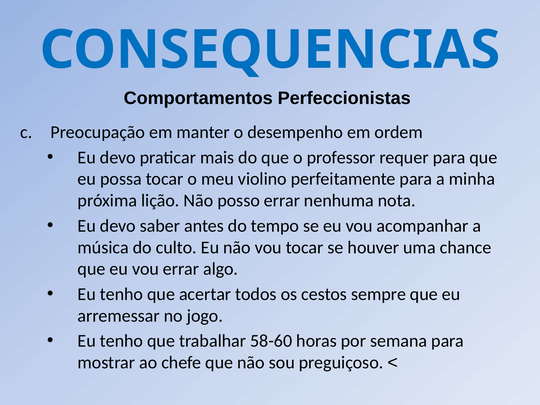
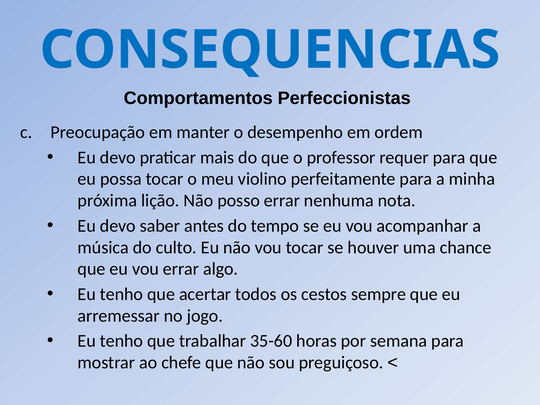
58-60: 58-60 -> 35-60
